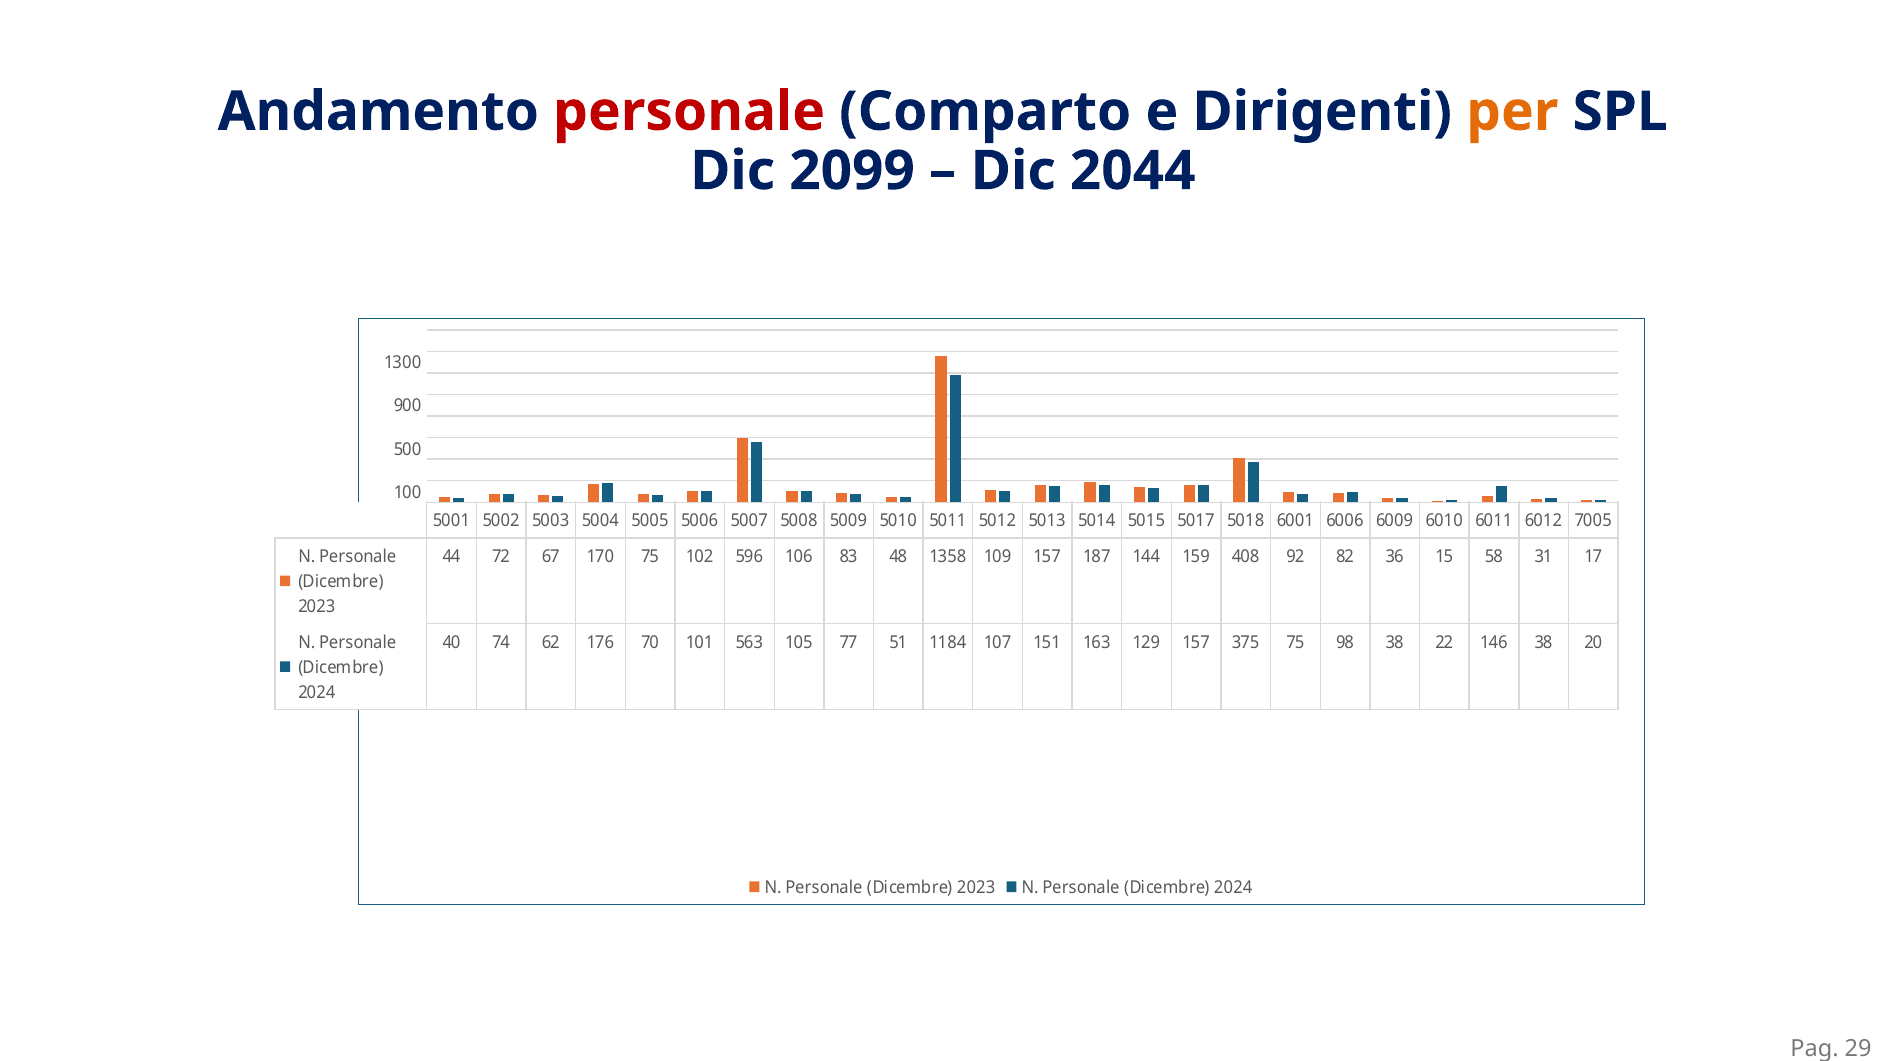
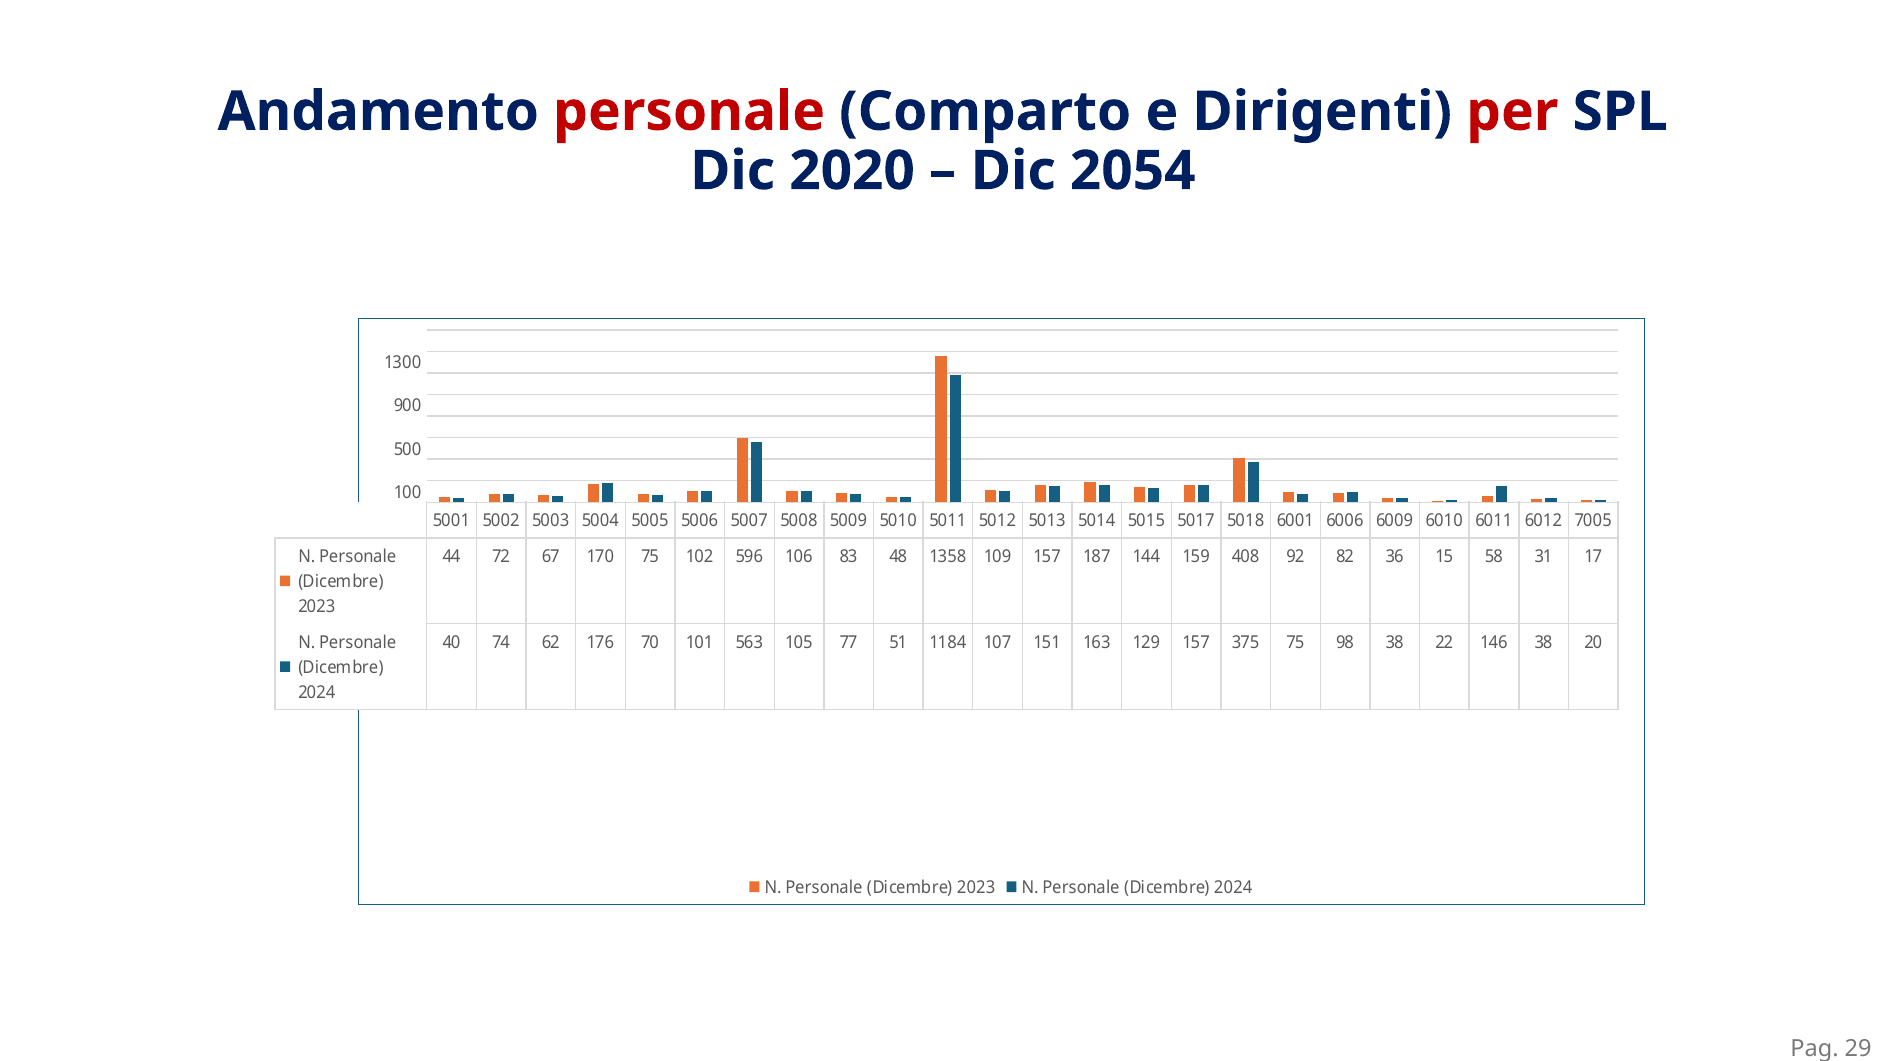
per colour: orange -> red
2099: 2099 -> 2020
2044: 2044 -> 2054
